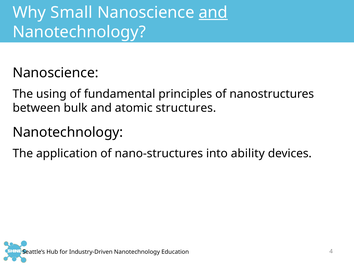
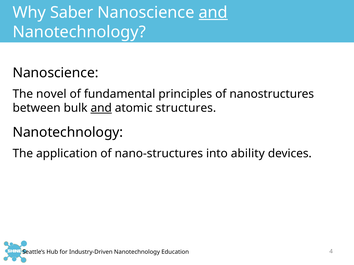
Small: Small -> Saber
using: using -> novel
and at (101, 108) underline: none -> present
